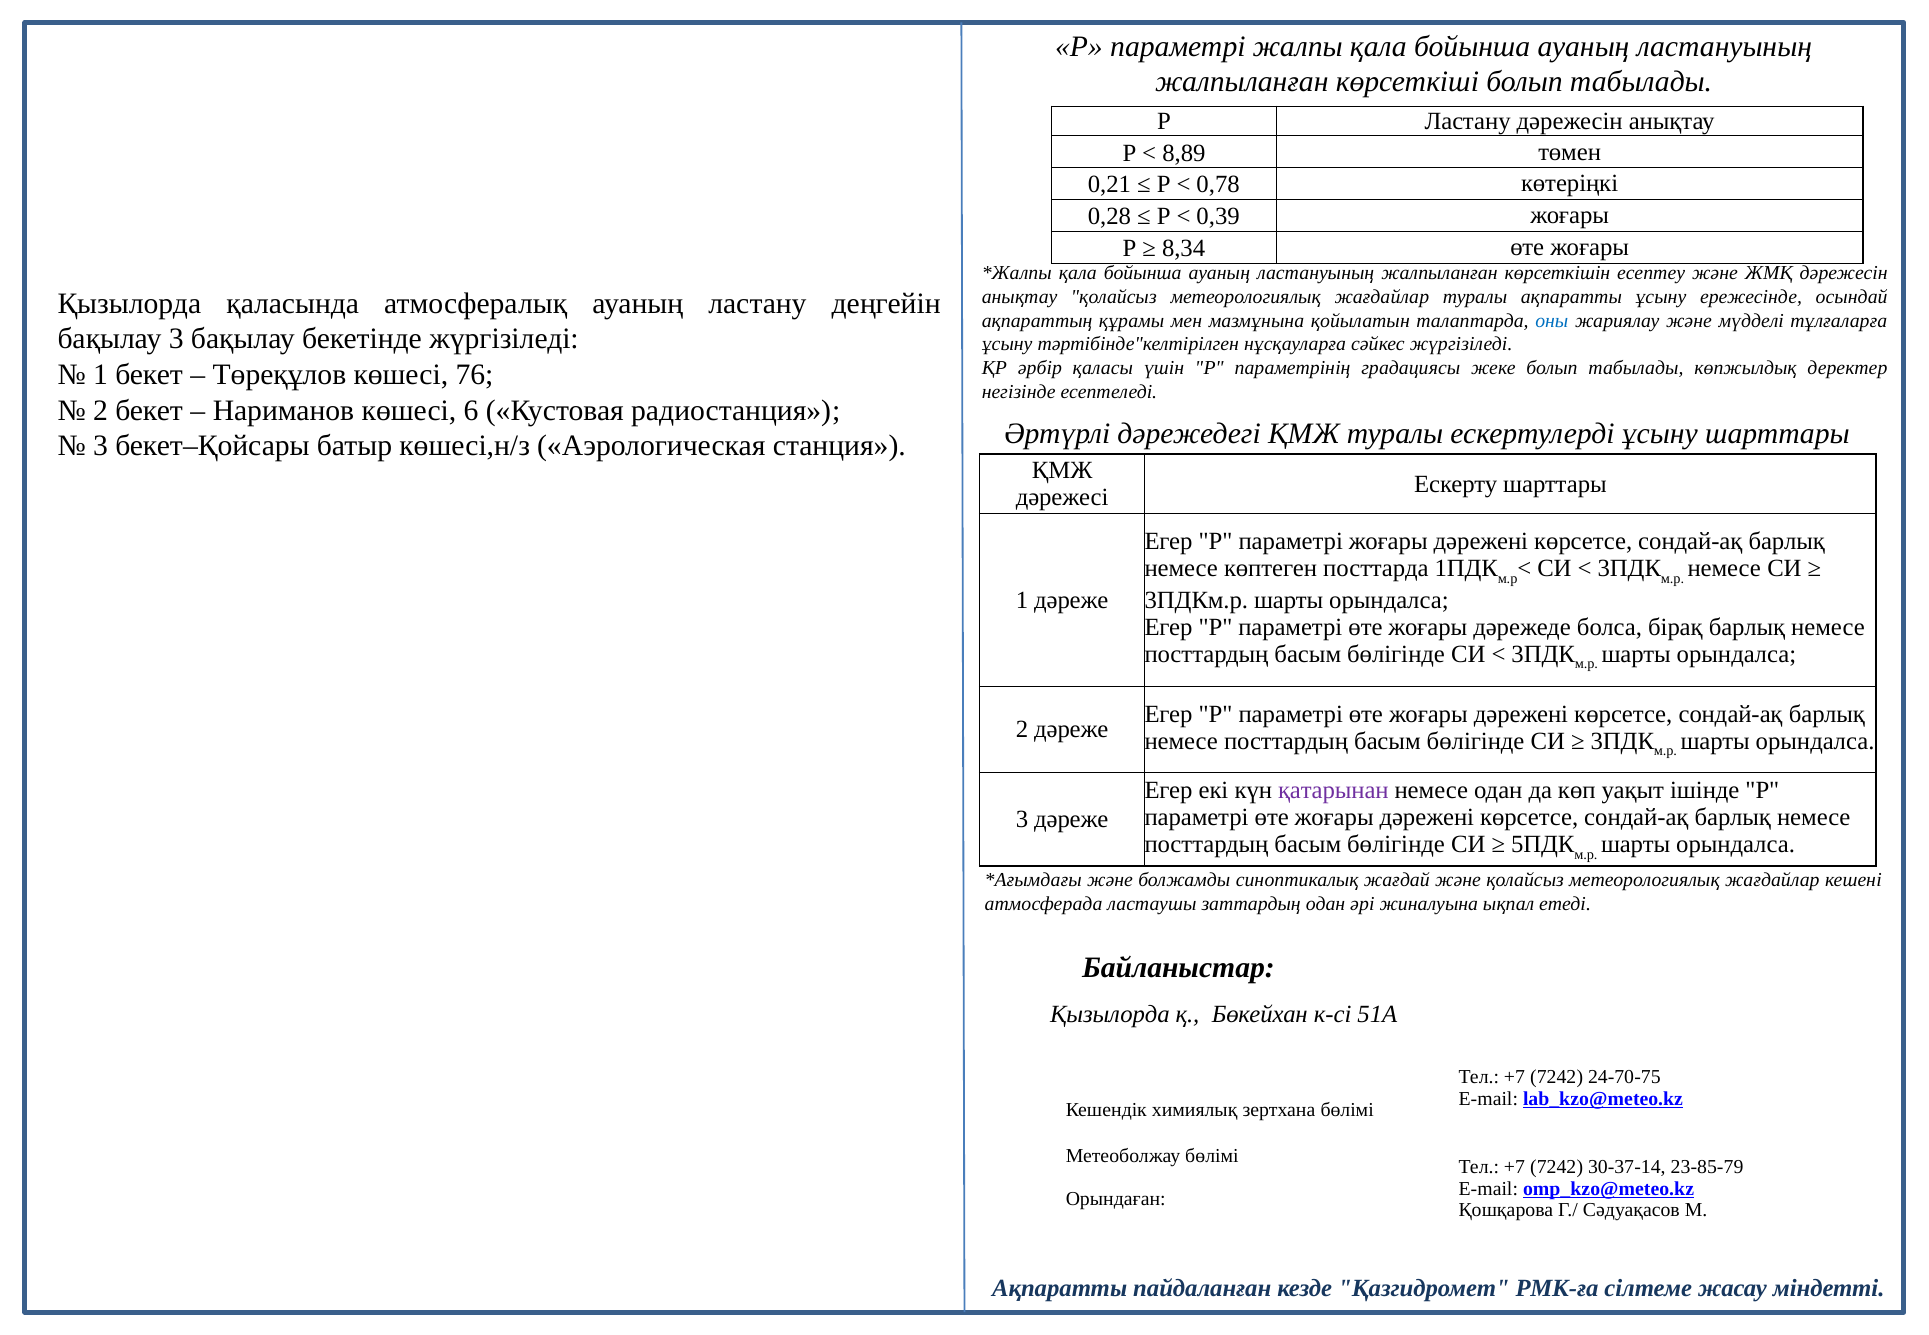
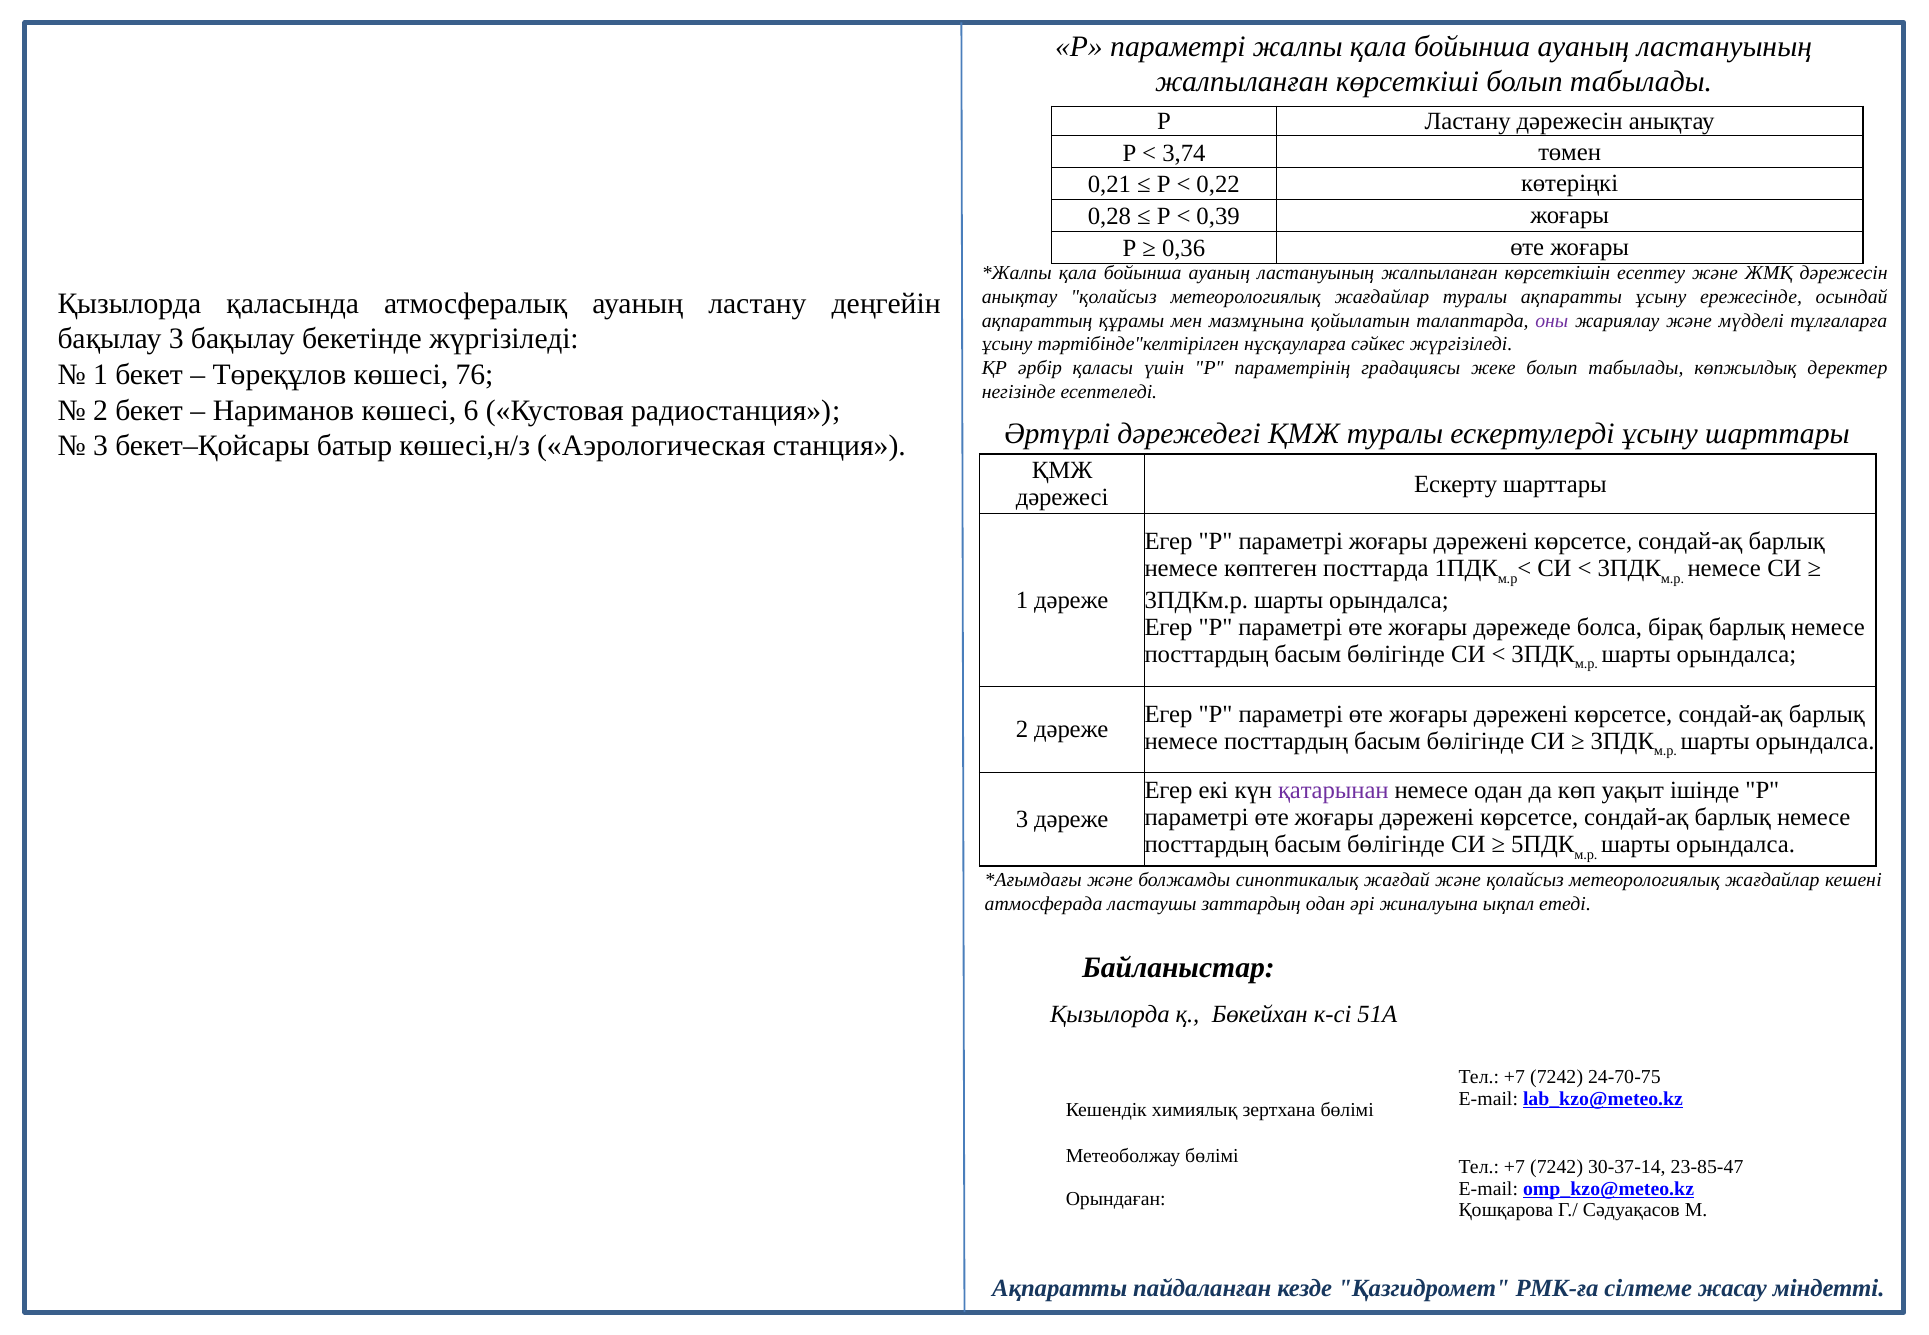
8,89: 8,89 -> 3,74
0,78: 0,78 -> 0,22
8,34: 8,34 -> 0,36
оны colour: blue -> purple
23-85-79: 23-85-79 -> 23-85-47
